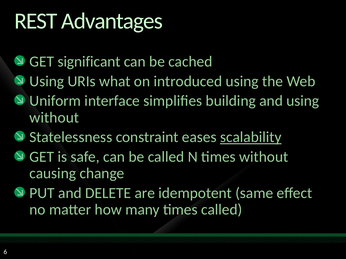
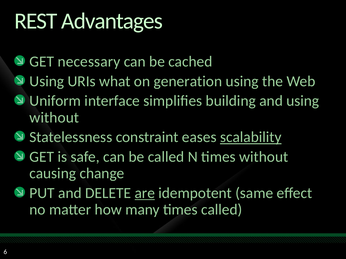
significant: significant -> necessary
introduced: introduced -> generation
are underline: none -> present
